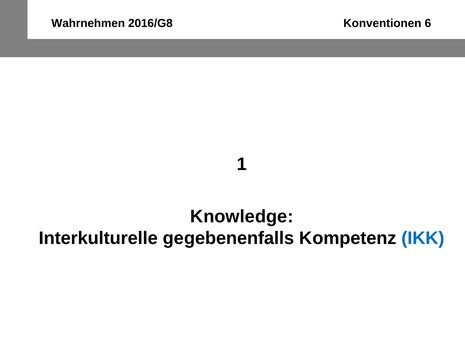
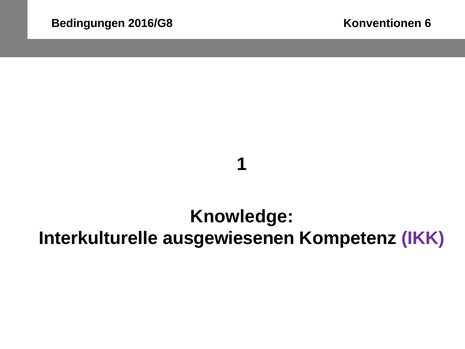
Wahrnehmen: Wahrnehmen -> Bedingungen
gegebenenfalls: gegebenenfalls -> ausgewiesenen
IKK colour: blue -> purple
